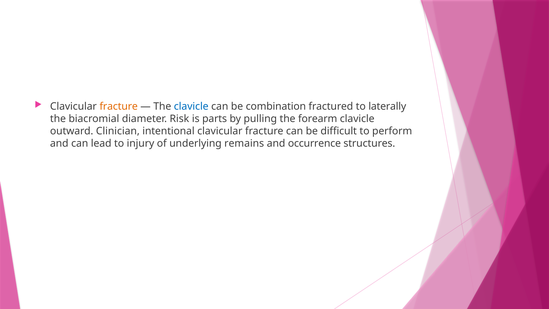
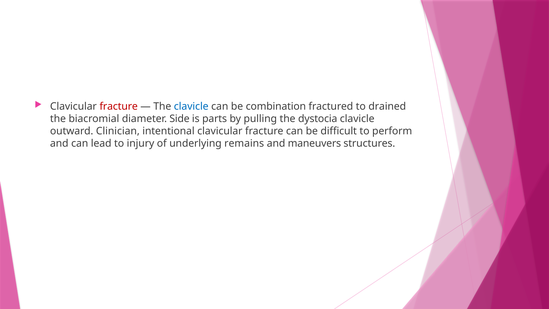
fracture at (119, 106) colour: orange -> red
laterally: laterally -> drained
Risk: Risk -> Side
forearm: forearm -> dystocia
occurrence: occurrence -> maneuvers
